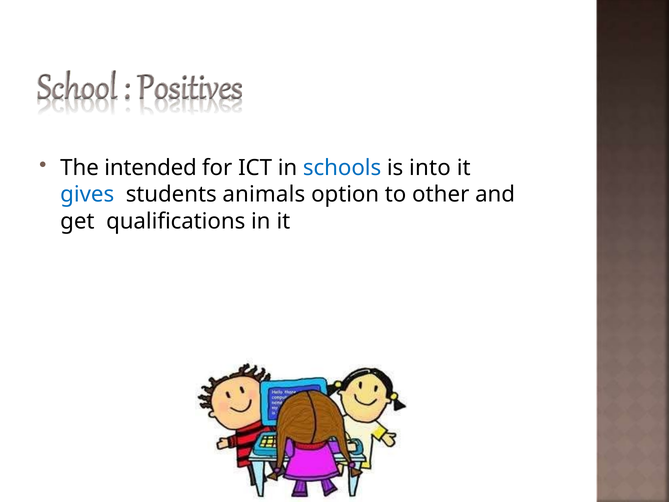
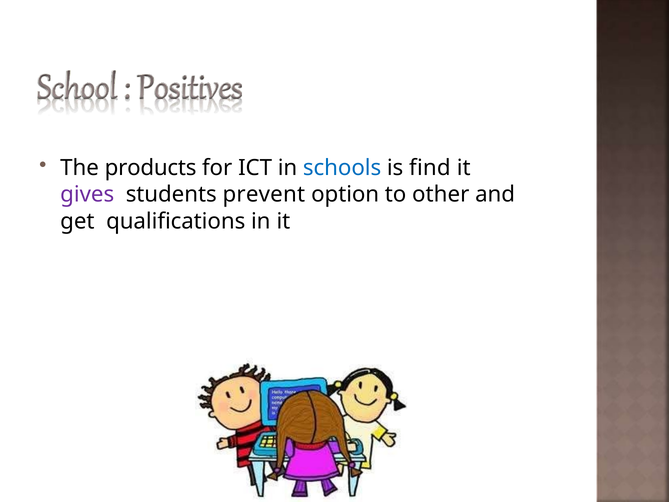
intended: intended -> products
into: into -> find
gives colour: blue -> purple
animals: animals -> prevent
